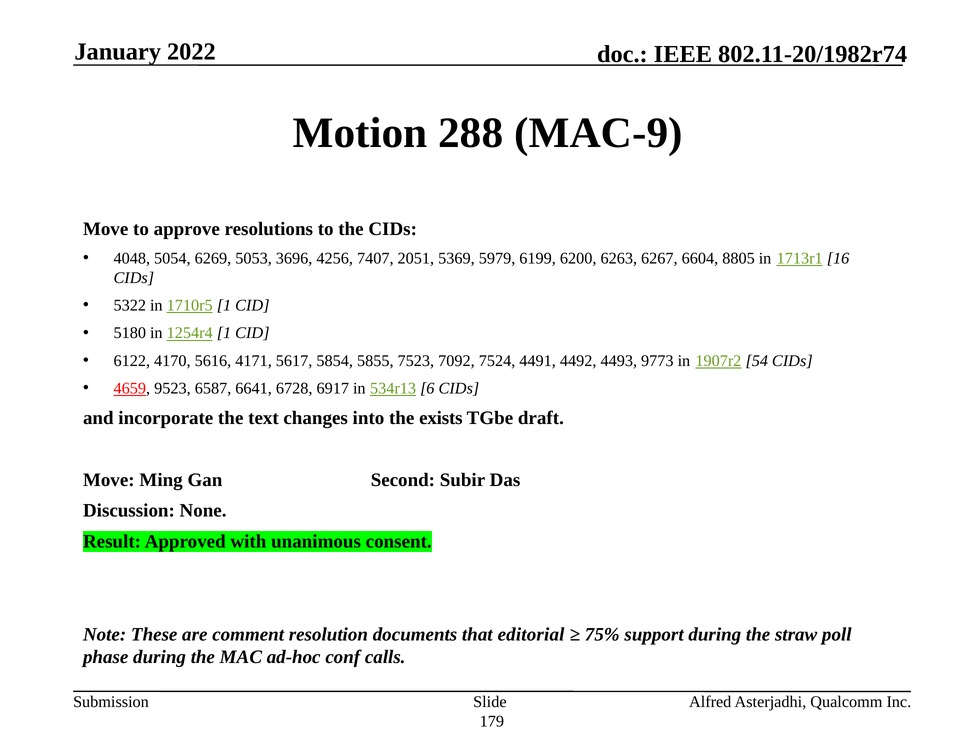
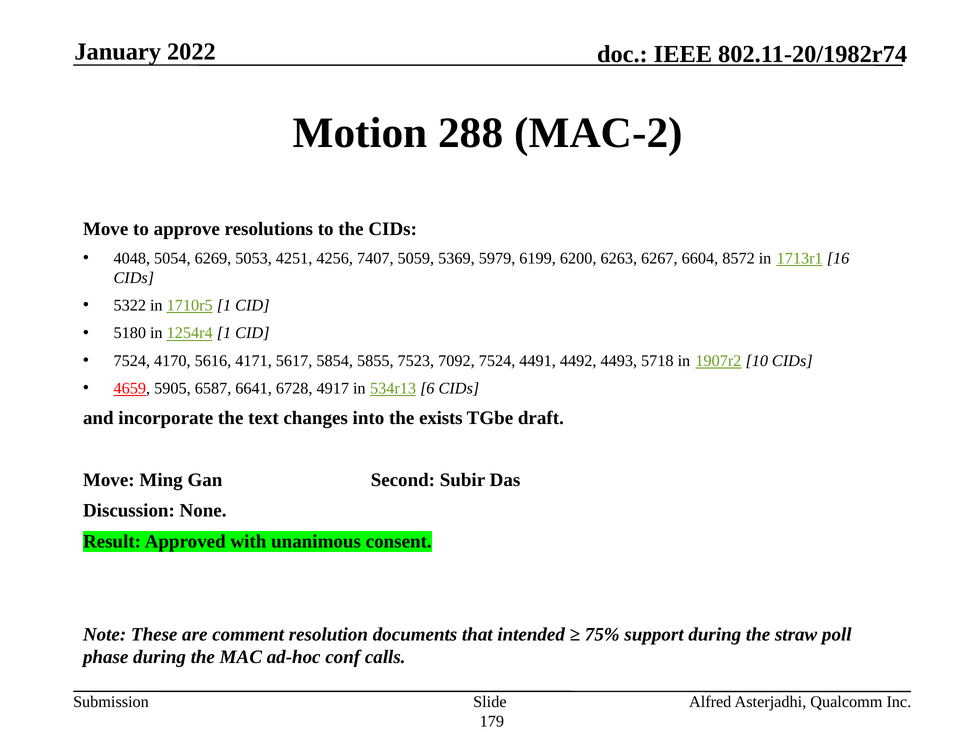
MAC-9: MAC-9 -> MAC-2
3696: 3696 -> 4251
2051: 2051 -> 5059
8805: 8805 -> 8572
6122 at (132, 361): 6122 -> 7524
9773: 9773 -> 5718
54: 54 -> 10
9523: 9523 -> 5905
6917: 6917 -> 4917
editorial: editorial -> intended
